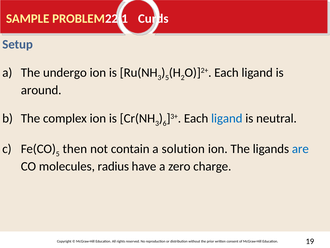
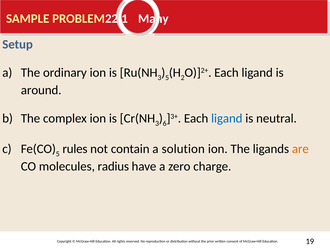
Curds: Curds -> Many
undergo: undergo -> ordinary
then: then -> rules
are colour: blue -> orange
